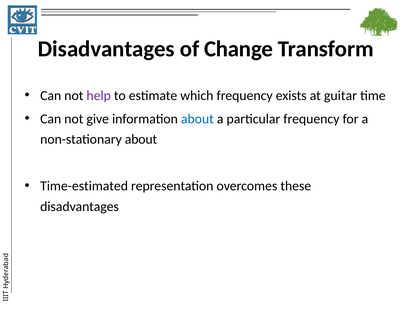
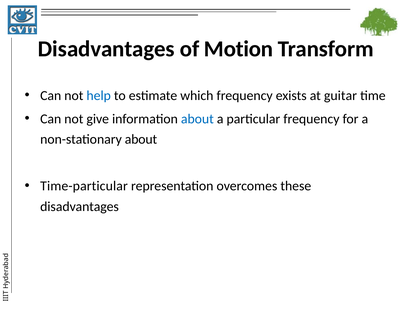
Change: Change -> Motion
help colour: purple -> blue
Time-estimated: Time-estimated -> Time-particular
